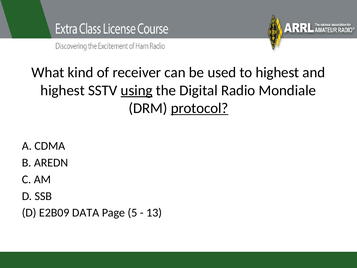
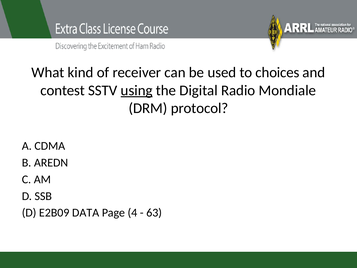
to highest: highest -> choices
highest at (63, 90): highest -> contest
protocol underline: present -> none
5: 5 -> 4
13: 13 -> 63
